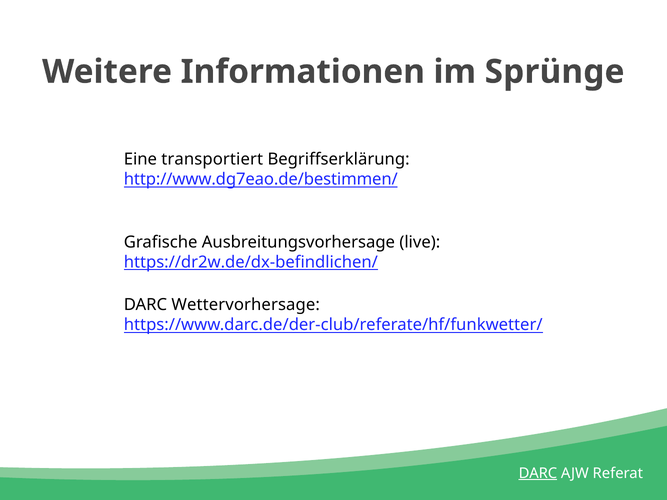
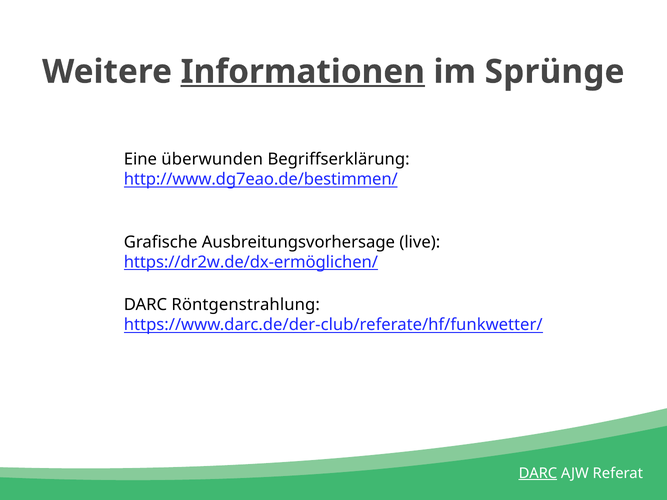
Informationen underline: none -> present
transportiert: transportiert -> überwunden
https://dr2w.de/dx-befindlichen/: https://dr2w.de/dx-befindlichen/ -> https://dr2w.de/dx-ermöglichen/
Wettervorhersage: Wettervorhersage -> Röntgenstrahlung
